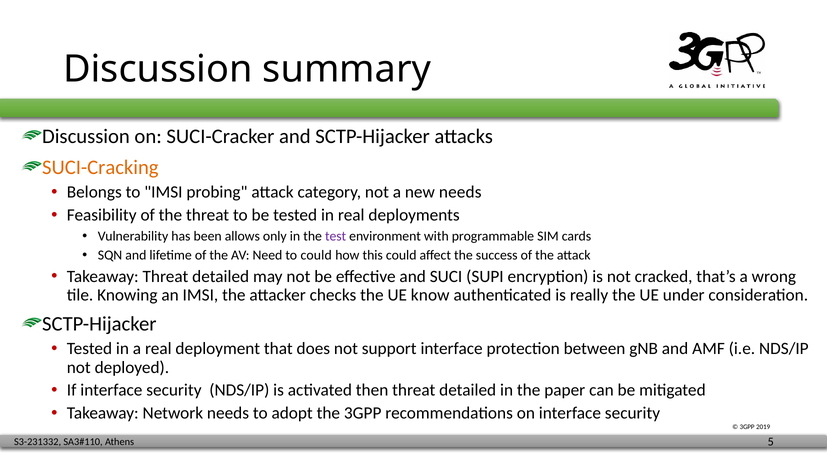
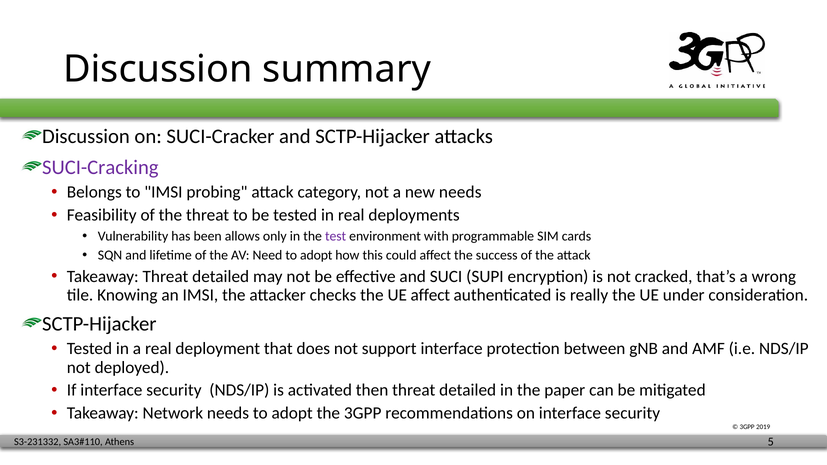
SUCI-Cracking colour: orange -> purple
Need to could: could -> adopt
UE know: know -> affect
